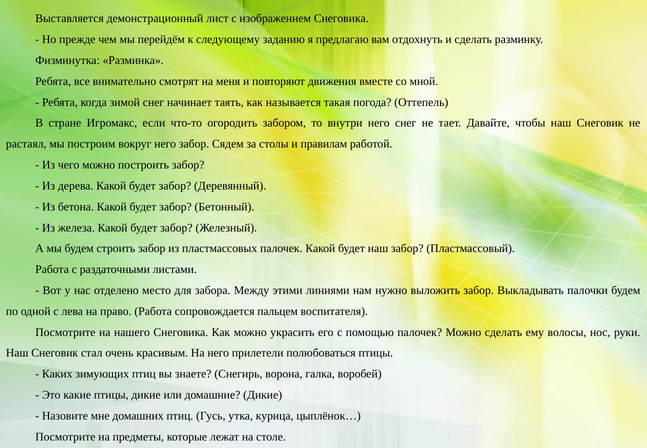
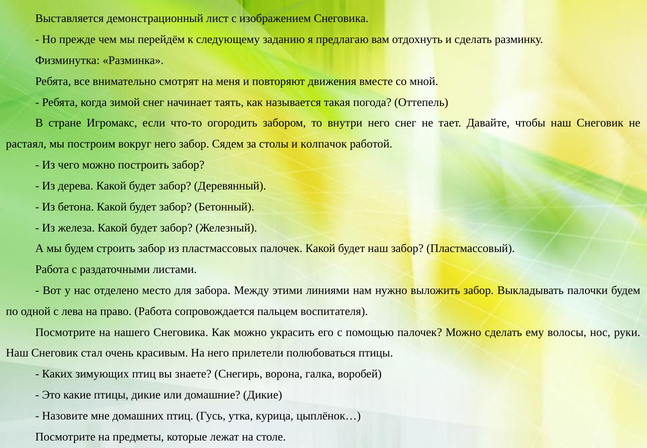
правилам: правилам -> колпачок
